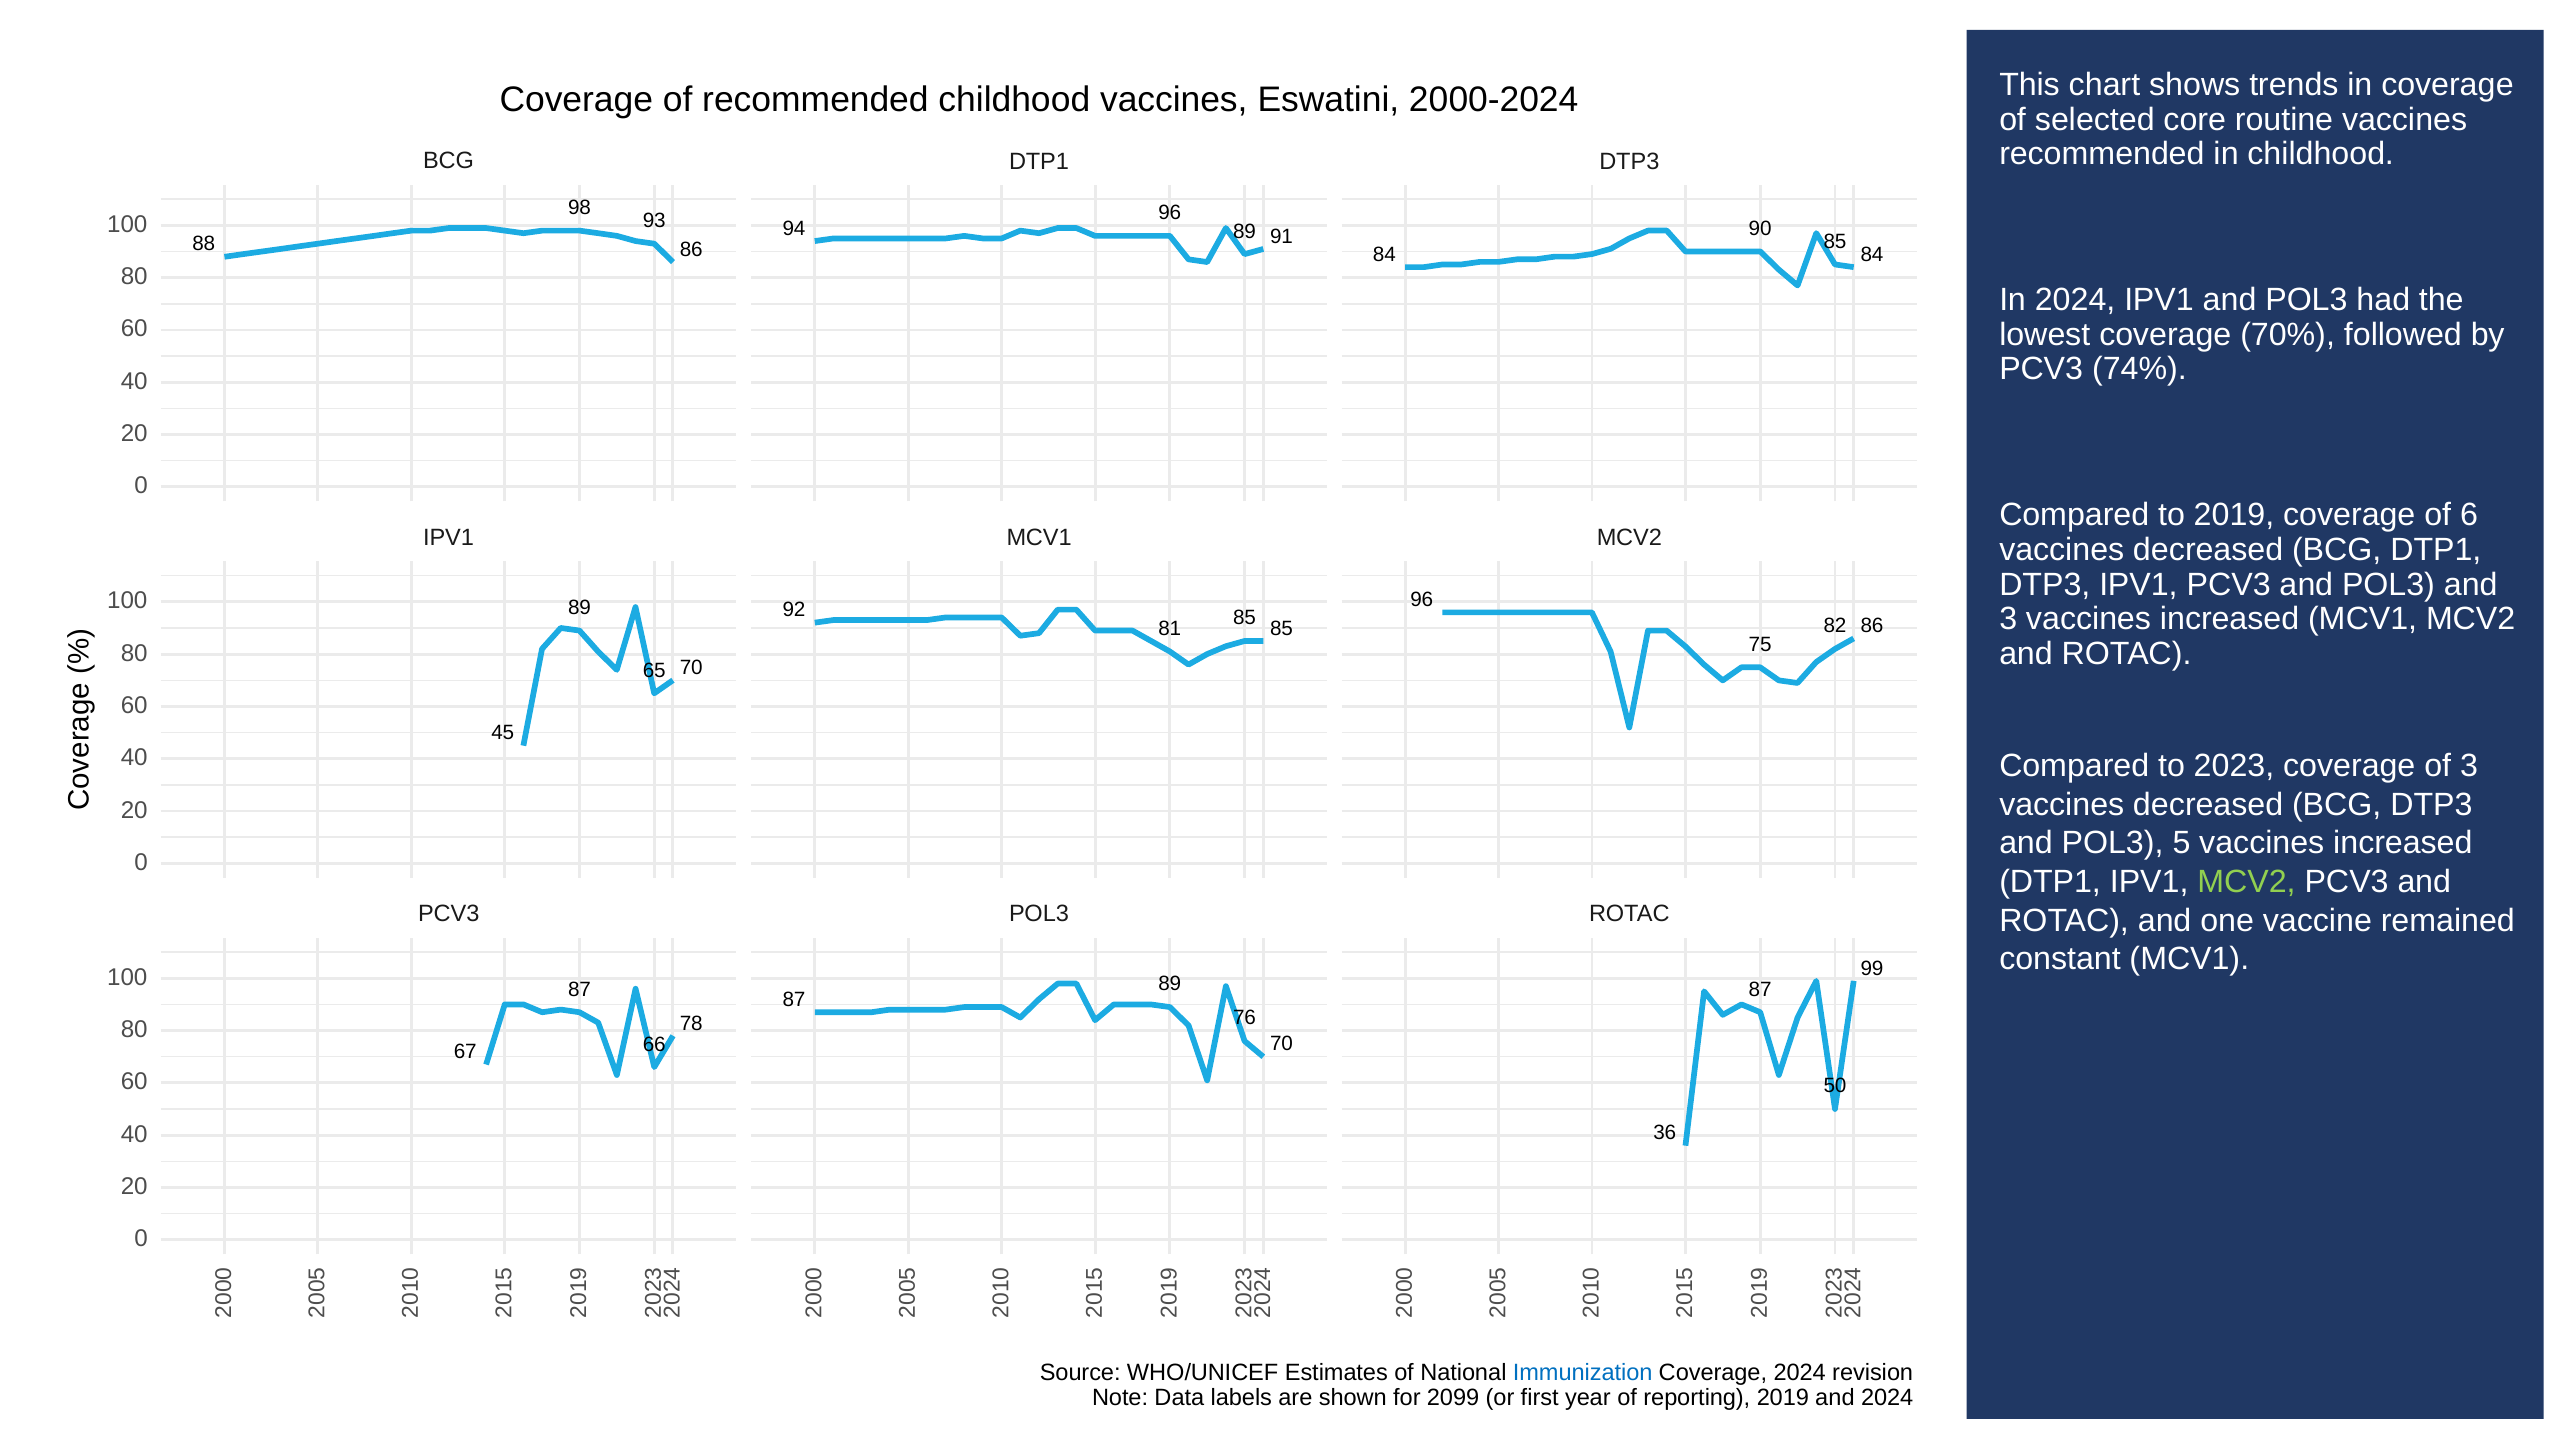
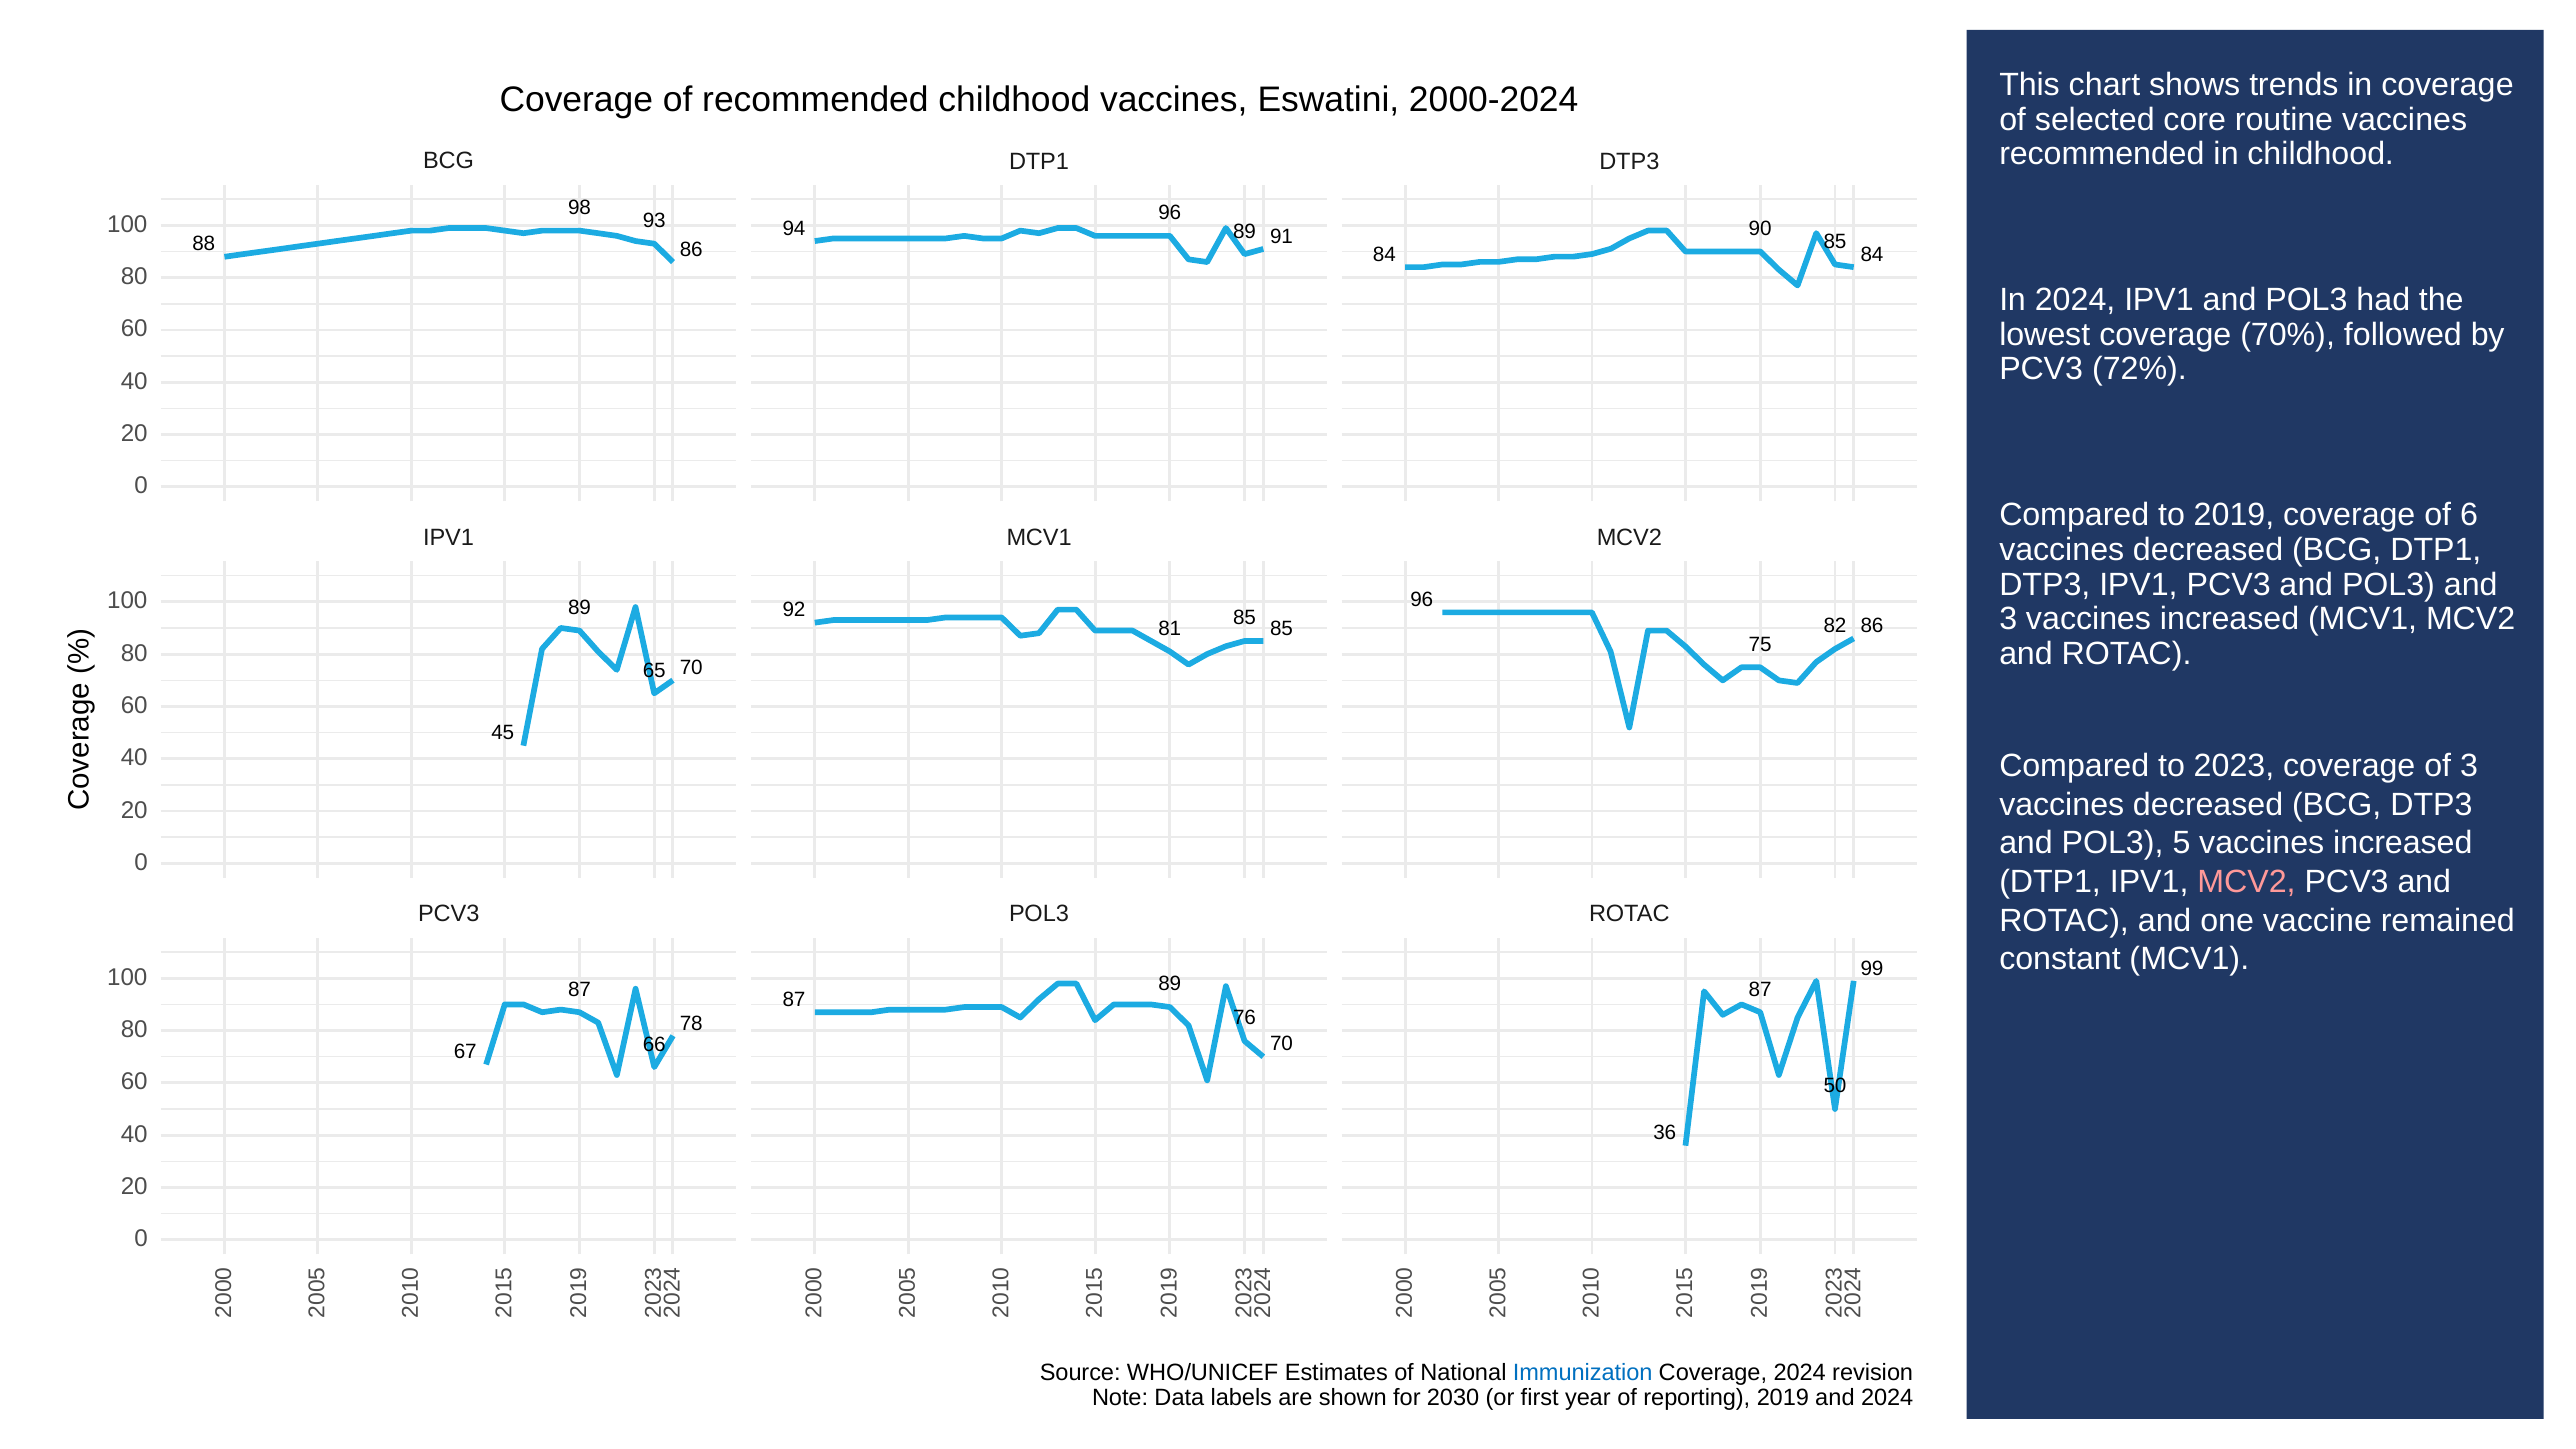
74%: 74% -> 72%
MCV2 at (2246, 882) colour: light green -> pink
2099: 2099 -> 2030
